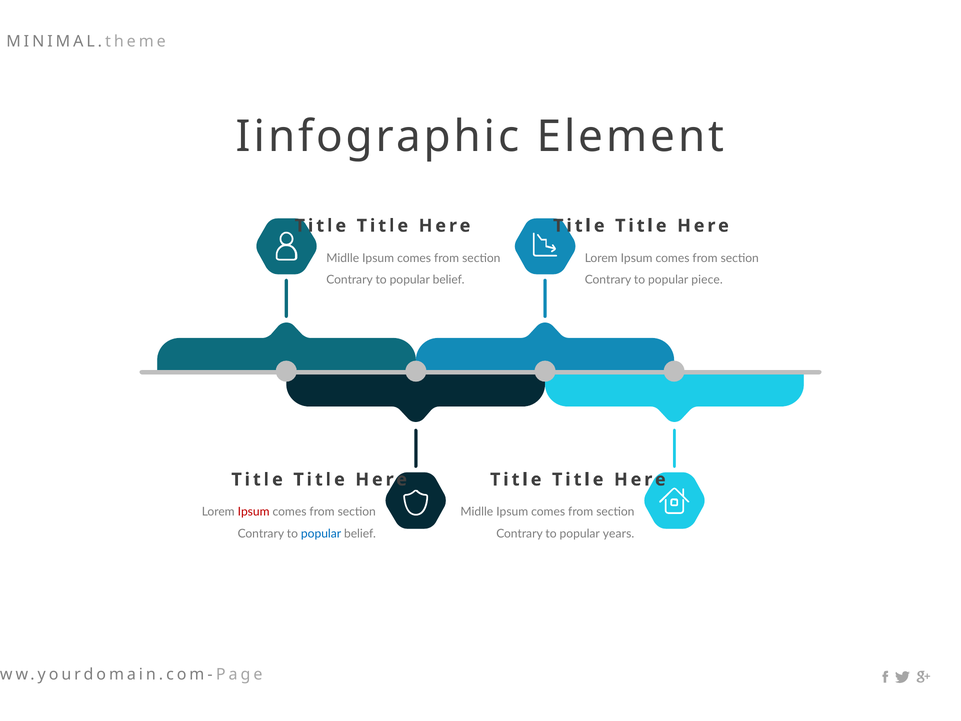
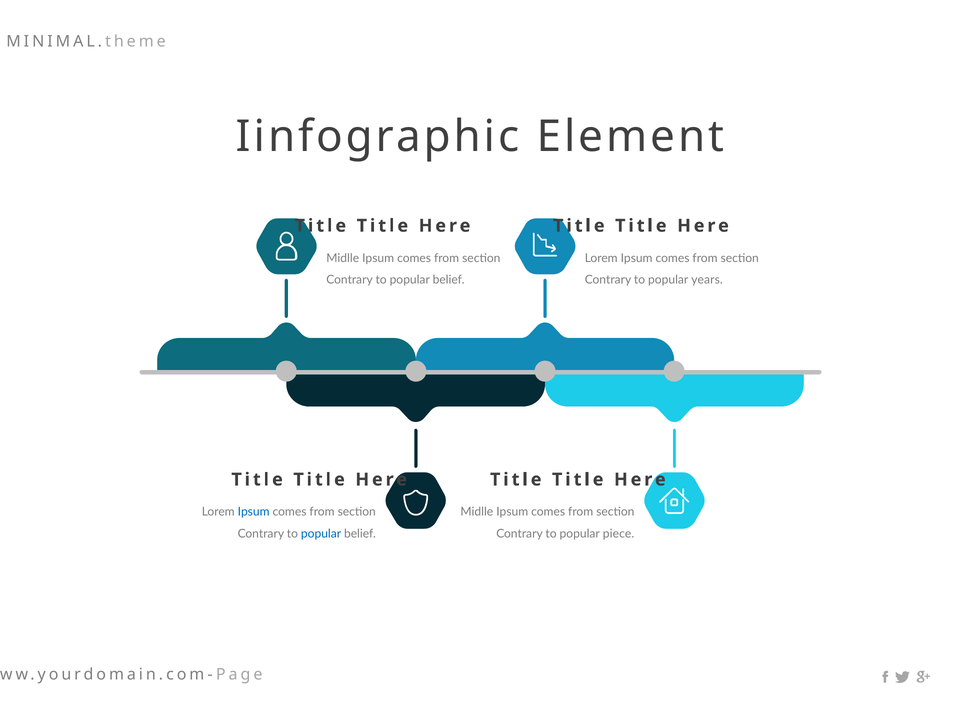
piece: piece -> years
Ipsum at (254, 512) colour: red -> blue
years: years -> piece
